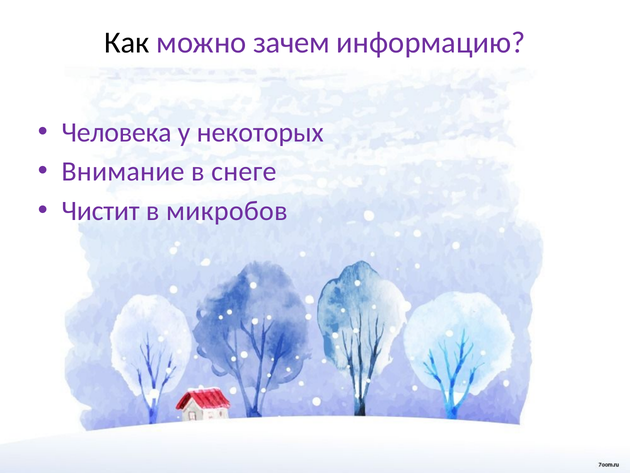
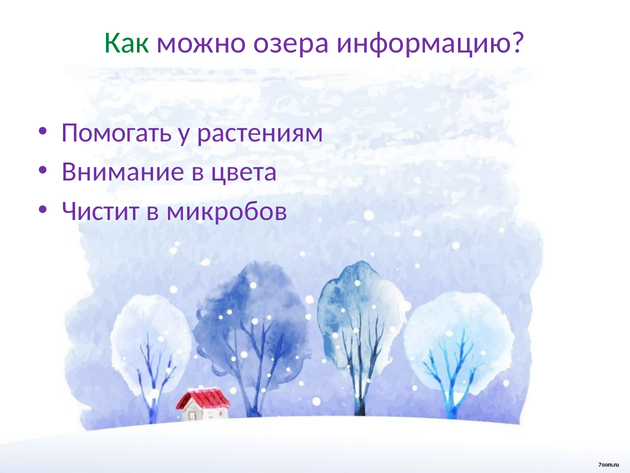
Как colour: black -> green
зачем: зачем -> озера
Человека: Человека -> Помогать
некоторых: некоторых -> растениям
снеге: снеге -> цвета
